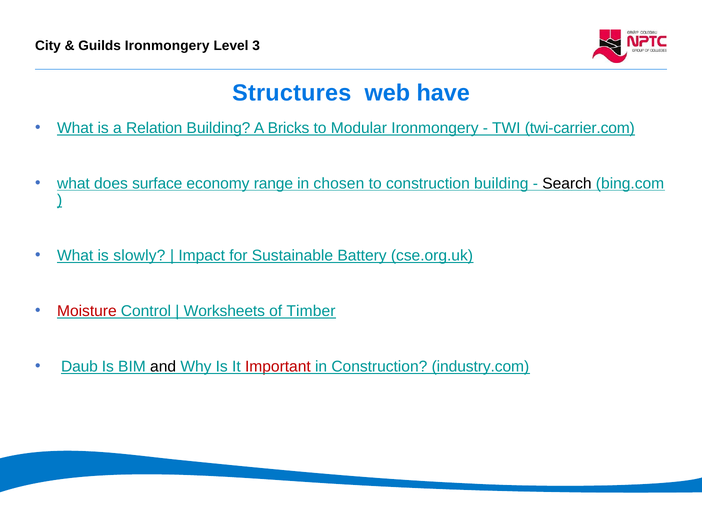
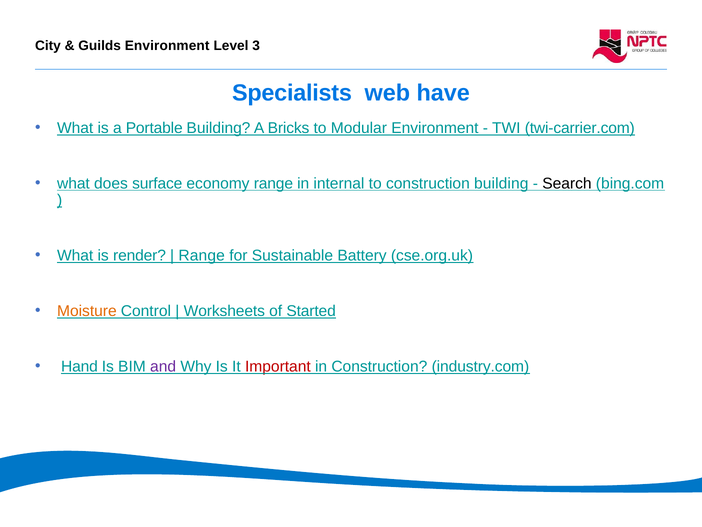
Ironmongery at (167, 46): Ironmongery -> Environment
Structures: Structures -> Specialists
Relation: Relation -> Portable
Modular Ironmongery: Ironmongery -> Environment
chosen: chosen -> internal
slowly: slowly -> render
Impact at (202, 255): Impact -> Range
Moisture colour: red -> orange
Timber: Timber -> Started
Daub: Daub -> Hand
and colour: black -> purple
